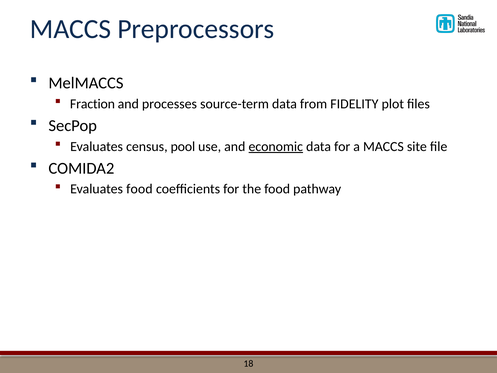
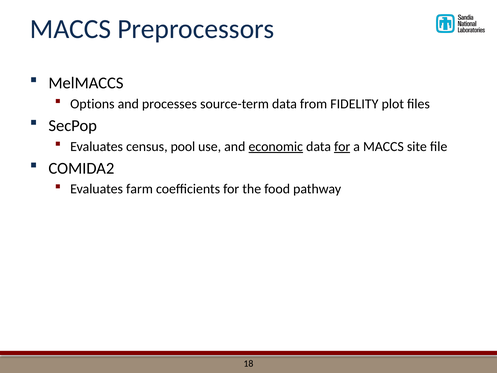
Fraction: Fraction -> Options
for at (342, 146) underline: none -> present
Evaluates food: food -> farm
